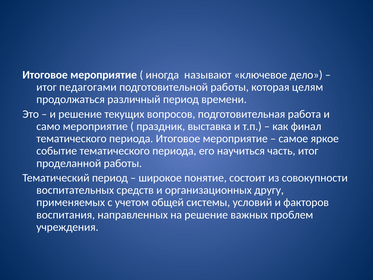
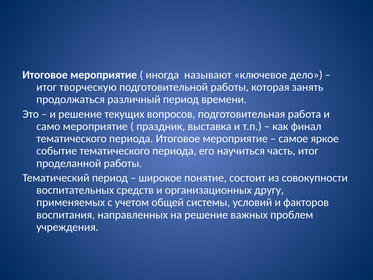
педагогами: педагогами -> творческую
целям: целям -> занять
